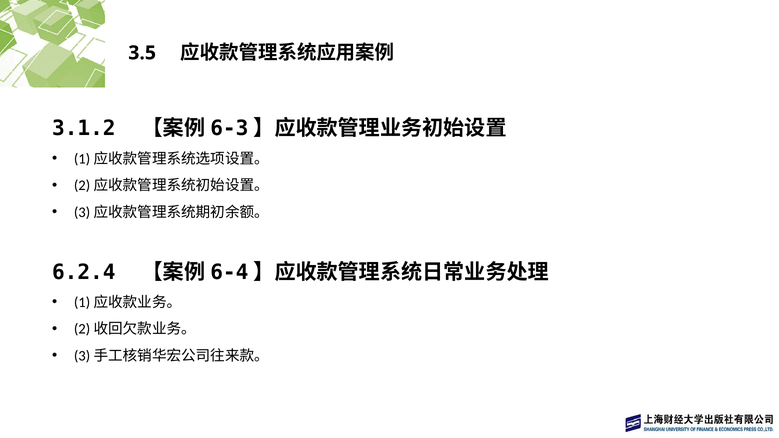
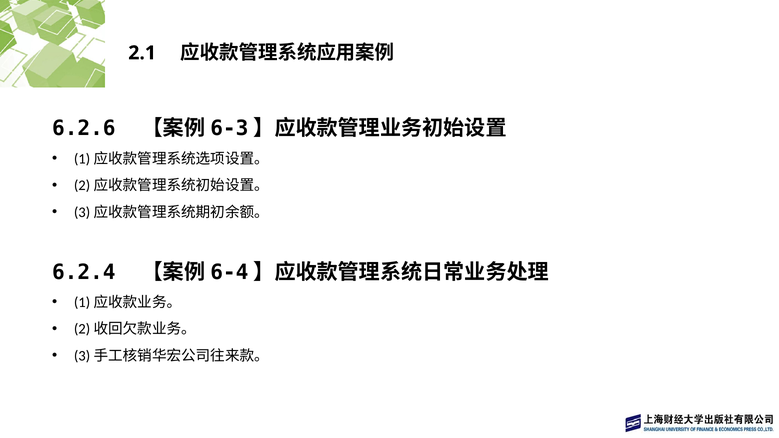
3.5: 3.5 -> 2.1
3.1.2: 3.1.2 -> 6.2.6
